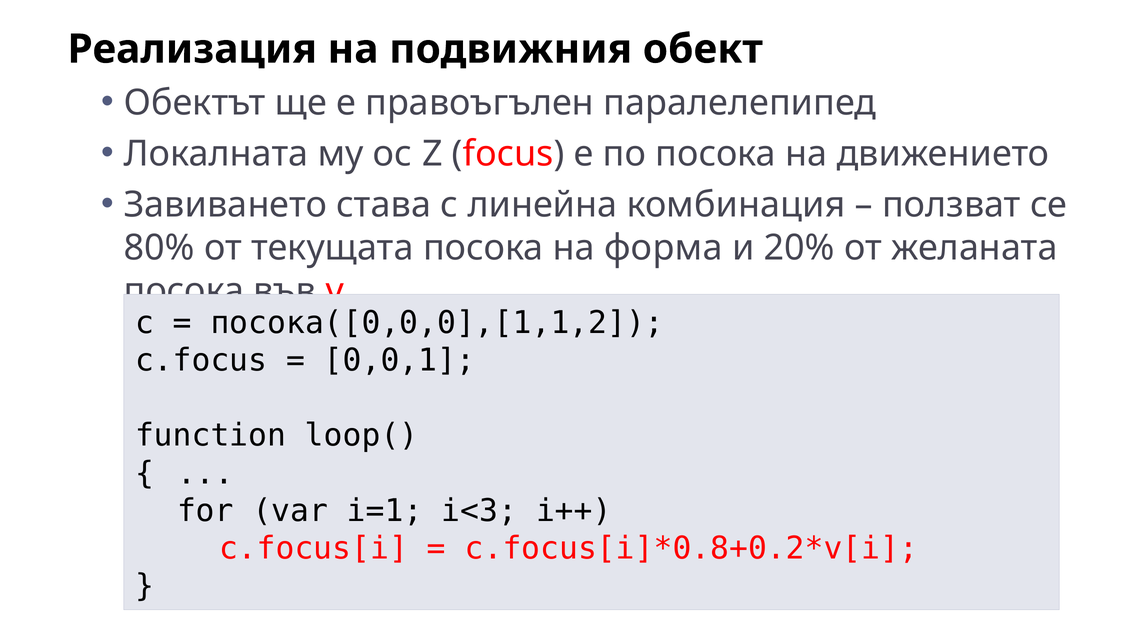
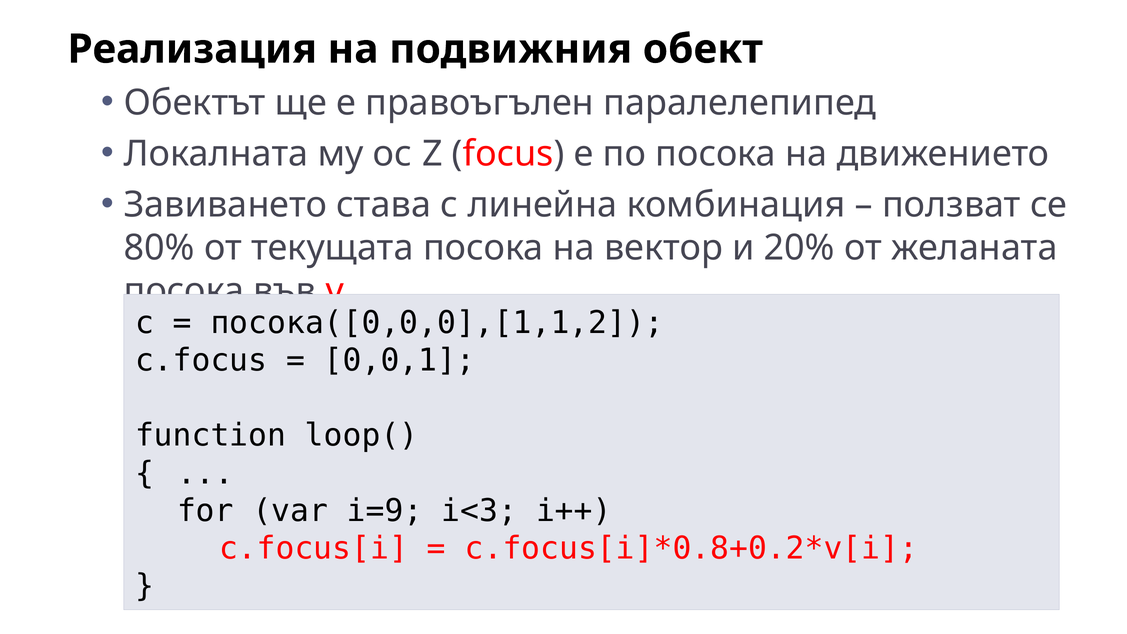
форма: форма -> вектор
i=1: i=1 -> i=9
